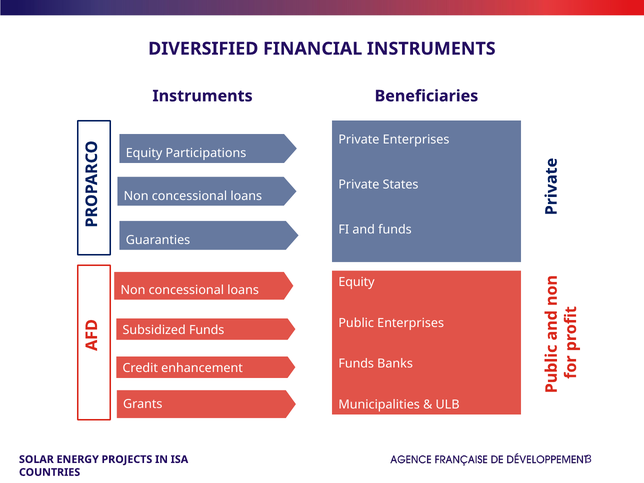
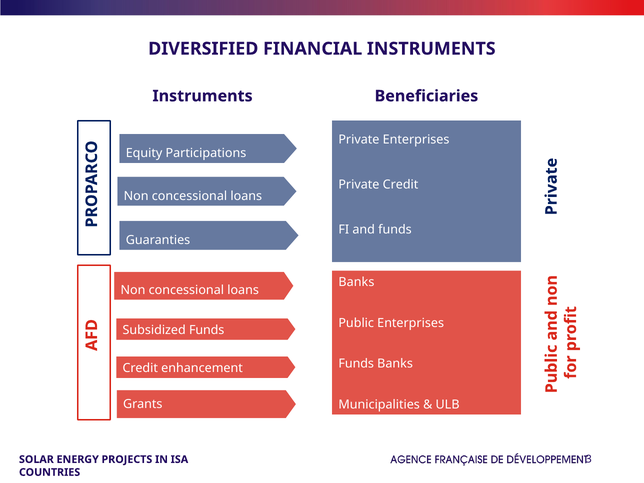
Private States: States -> Credit
Equity at (357, 282): Equity -> Banks
